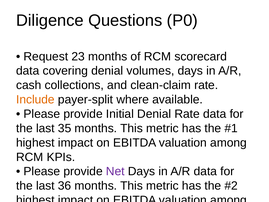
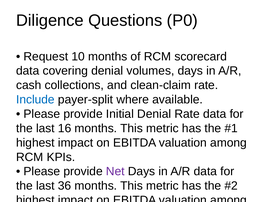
23: 23 -> 10
Include colour: orange -> blue
35: 35 -> 16
